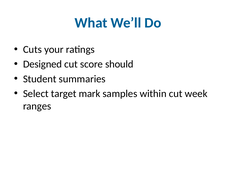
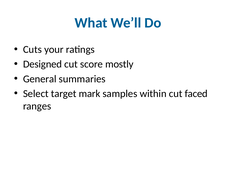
should: should -> mostly
Student: Student -> General
week: week -> faced
